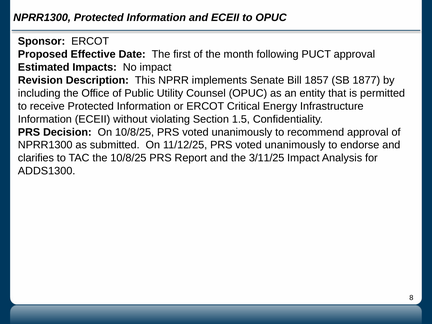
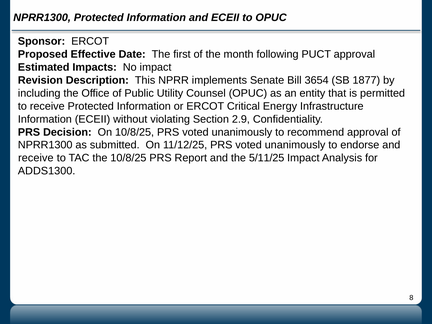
1857: 1857 -> 3654
1.5: 1.5 -> 2.9
clarifies at (36, 158): clarifies -> receive
3/11/25: 3/11/25 -> 5/11/25
